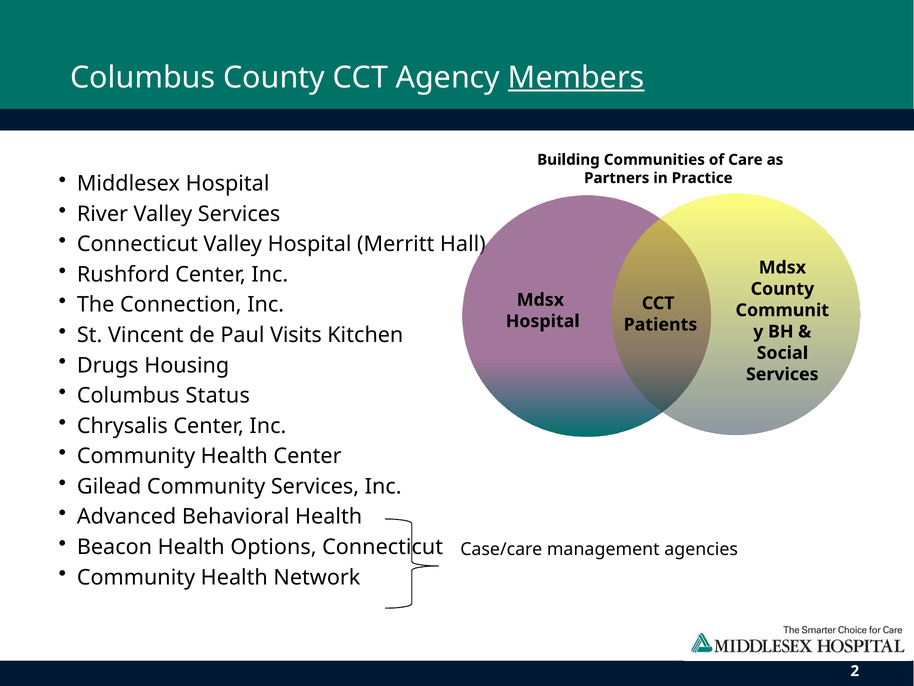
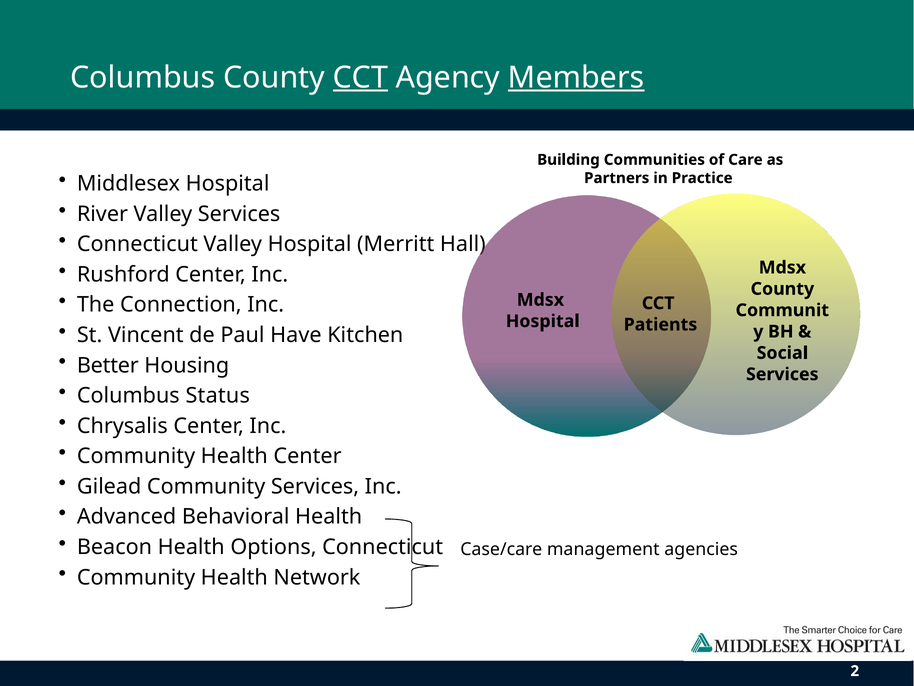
CCT at (360, 77) underline: none -> present
Visits: Visits -> Have
Drugs: Drugs -> Better
